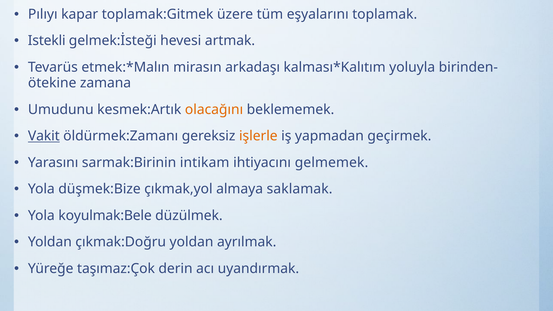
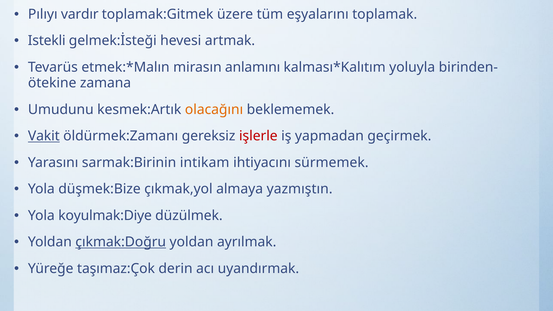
kapar: kapar -> vardır
arkadaşı: arkadaşı -> anlamını
işlerle colour: orange -> red
gelmemek: gelmemek -> sürmemek
saklamak: saklamak -> yazmıştın
koyulmak:Bele: koyulmak:Bele -> koyulmak:Diye
çıkmak:Doğru underline: none -> present
